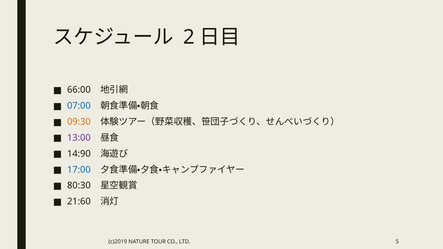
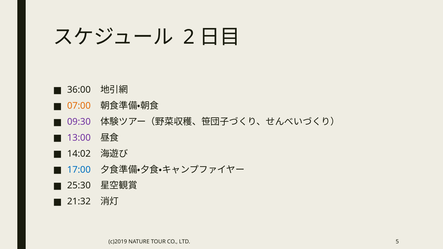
66:00: 66:00 -> 36:00
07:00 colour: blue -> orange
09:30 colour: orange -> purple
14:90: 14:90 -> 14:02
80:30: 80:30 -> 25:30
21:60: 21:60 -> 21:32
